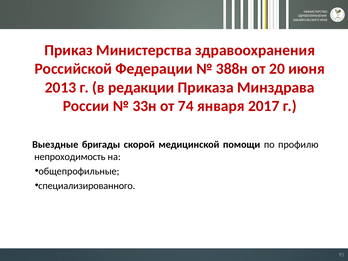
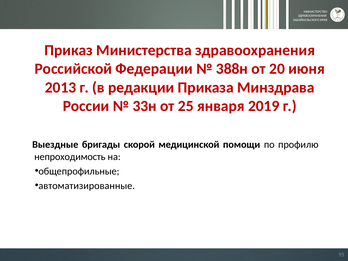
74: 74 -> 25
2017: 2017 -> 2019
специализированного: специализированного -> автоматизированные
